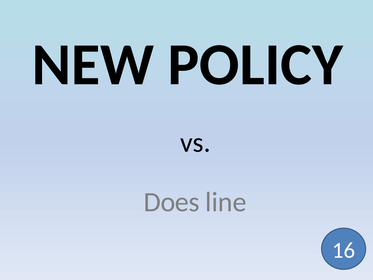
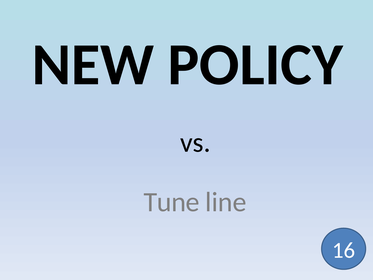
Does: Does -> Tune
